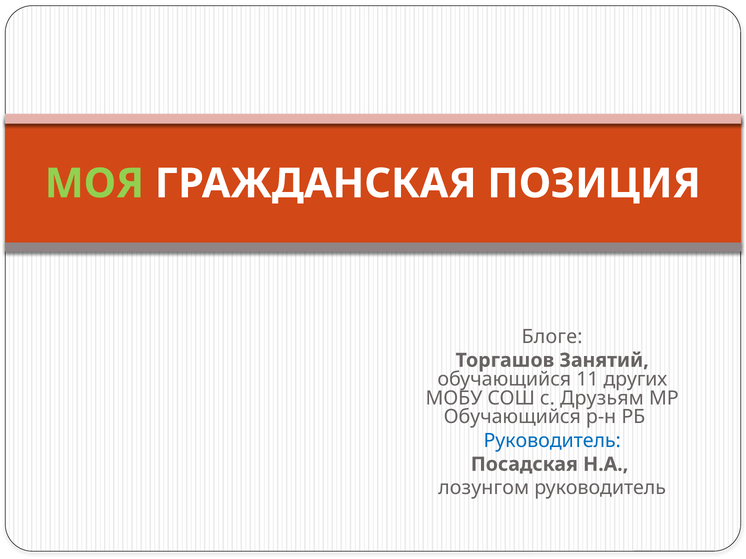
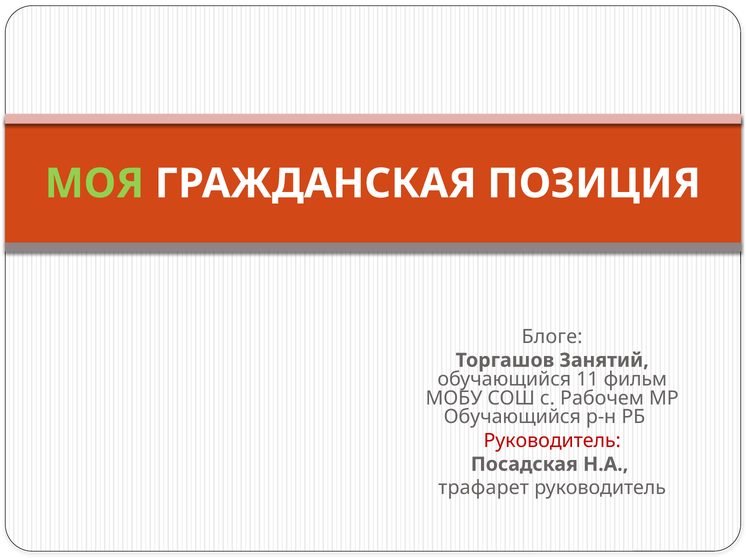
других: других -> фильм
Друзьям: Друзьям -> Рабочем
Руководитель at (552, 441) colour: blue -> red
лозунгом: лозунгом -> трафарет
